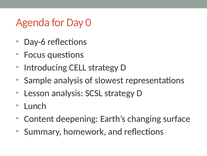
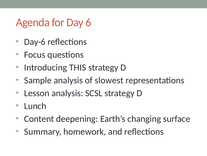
0: 0 -> 6
CELL: CELL -> THIS
